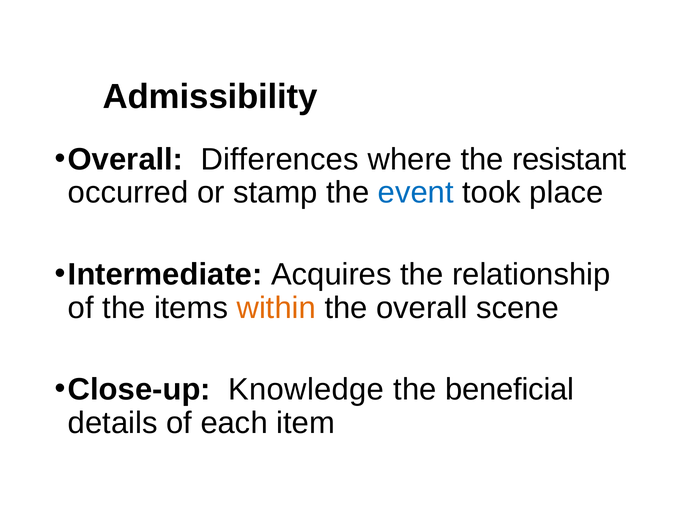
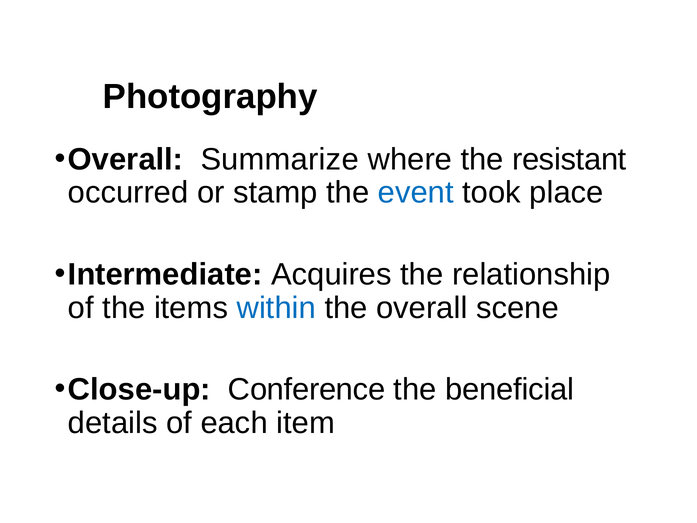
Admissibility: Admissibility -> Photography
Differences: Differences -> Summarize
within colour: orange -> blue
Knowledge: Knowledge -> Conference
